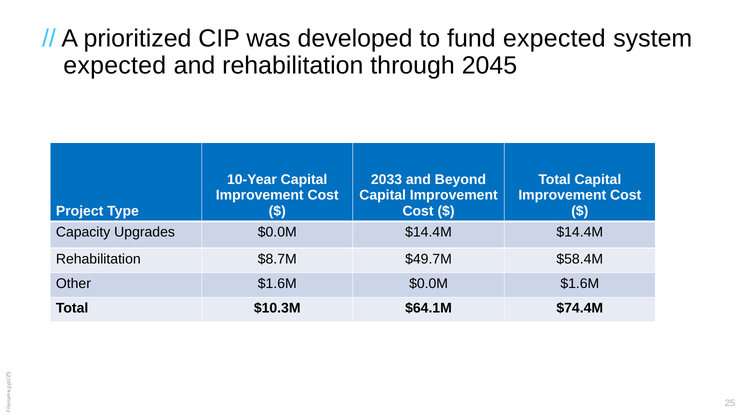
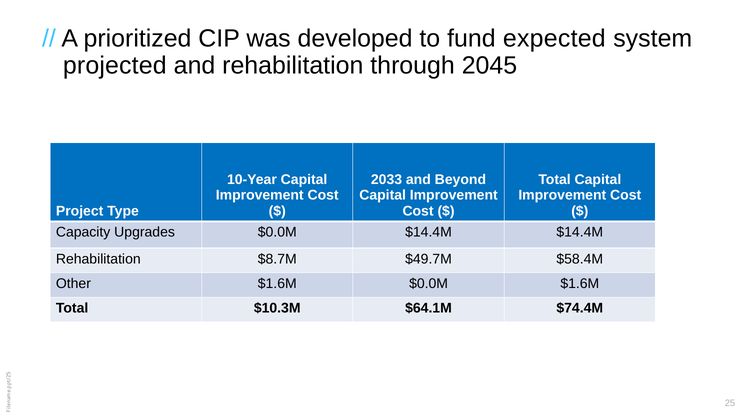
expected at (115, 65): expected -> projected
